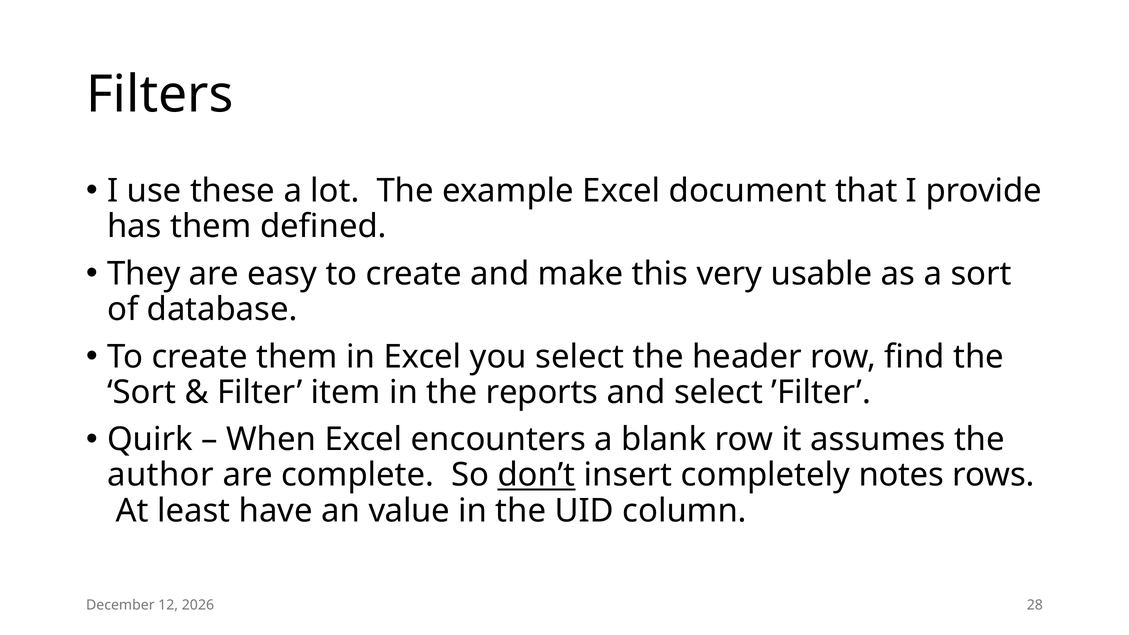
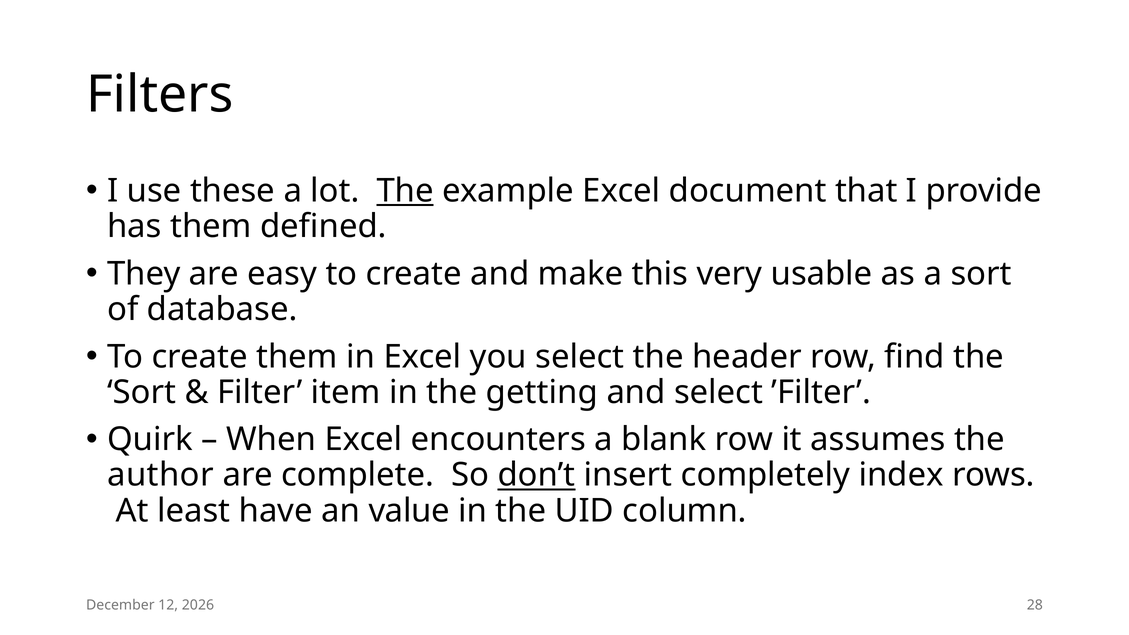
The at (405, 191) underline: none -> present
reports: reports -> getting
notes: notes -> index
